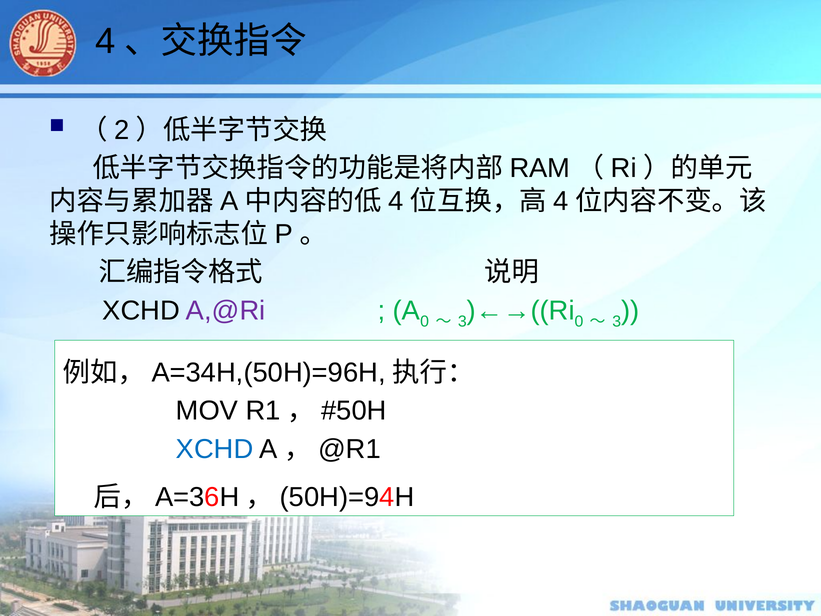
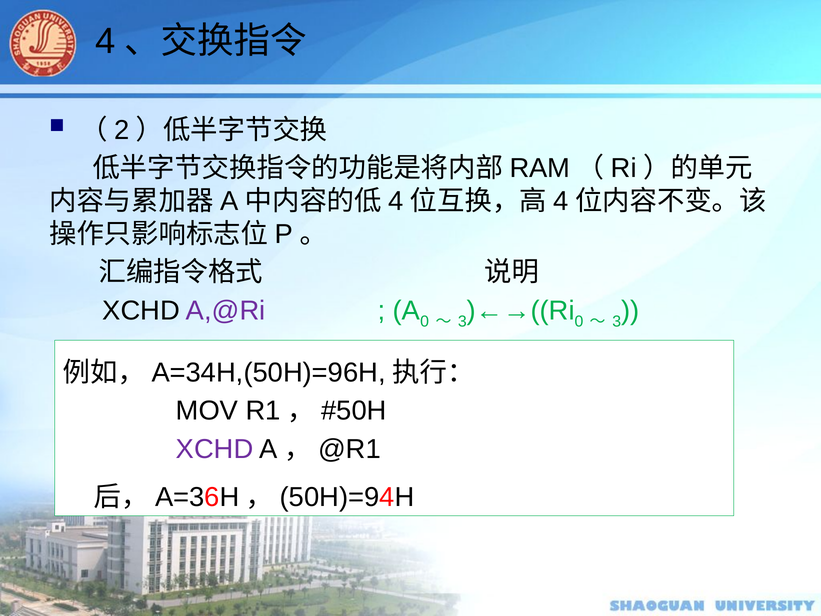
XCHD at (215, 449) colour: blue -> purple
